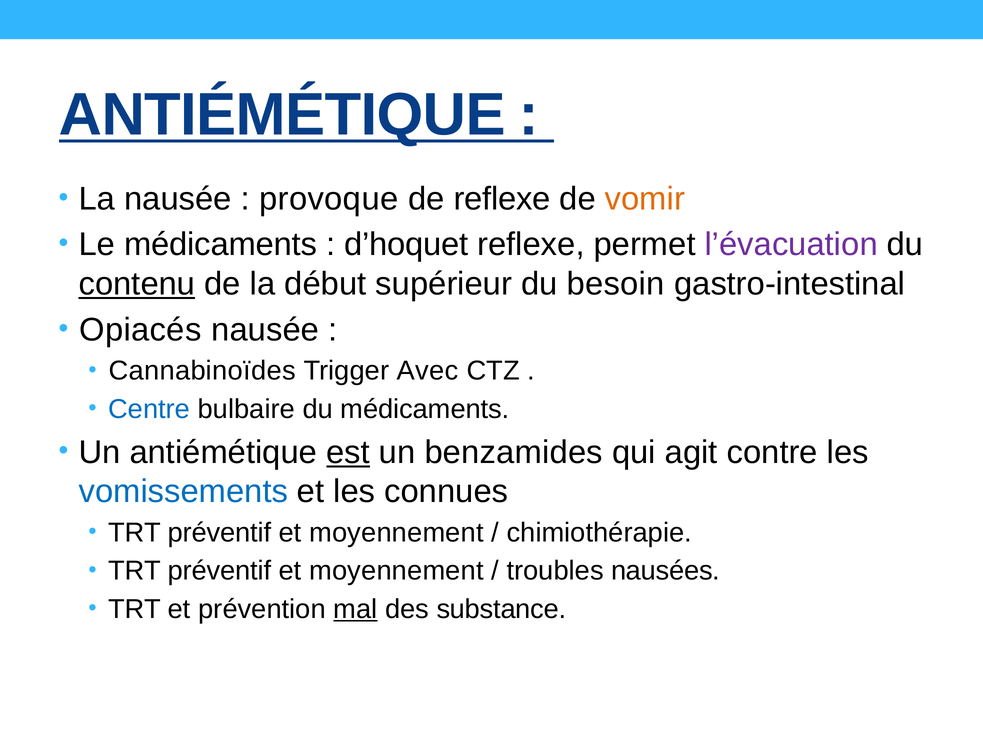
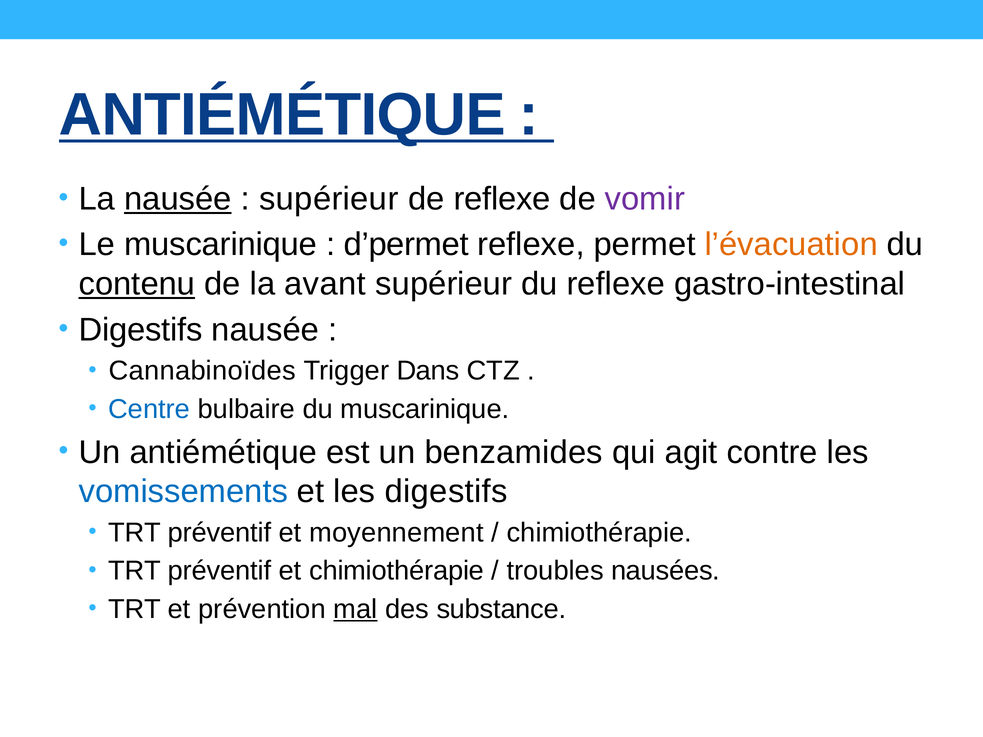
nausée at (178, 199) underline: none -> present
provoque at (329, 199): provoque -> supérieur
vomir colour: orange -> purple
Le médicaments: médicaments -> muscarinique
d’hoquet: d’hoquet -> d’permet
l’évacuation colour: purple -> orange
début: début -> avant
du besoin: besoin -> reflexe
Opiacés at (140, 330): Opiacés -> Digestifs
Avec: Avec -> Dans
du médicaments: médicaments -> muscarinique
est underline: present -> none
les connues: connues -> digestifs
moyennement at (396, 571): moyennement -> chimiothérapie
